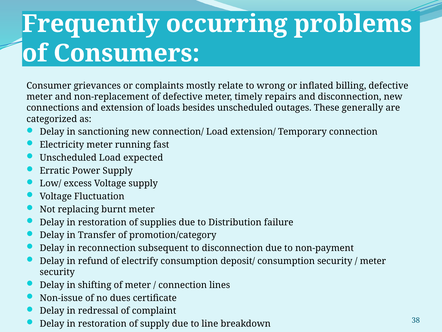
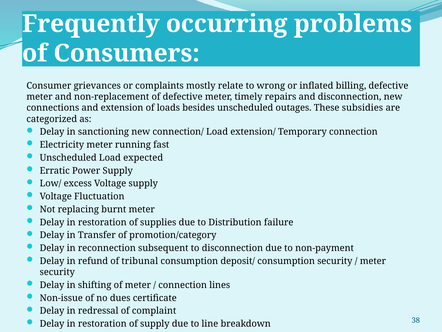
generally: generally -> subsidies
electrify: electrify -> tribunal
